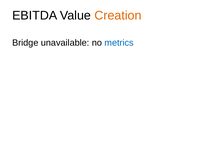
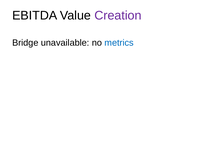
Creation colour: orange -> purple
